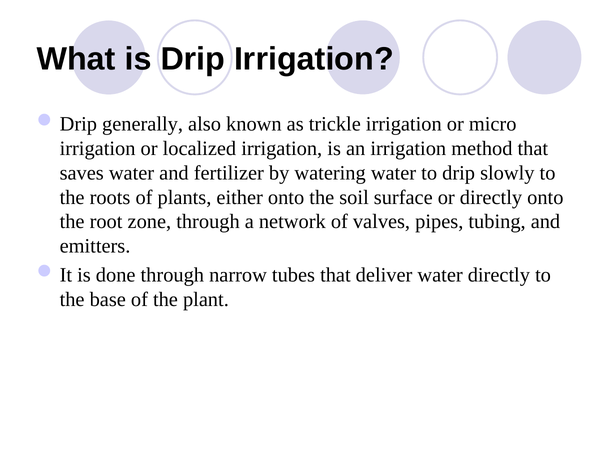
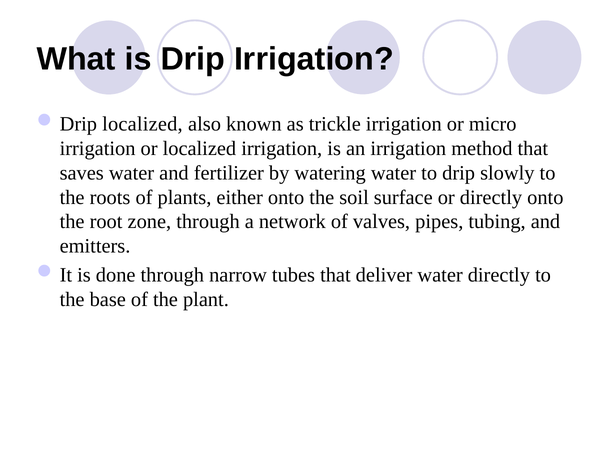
generally at (143, 124): generally -> localized
